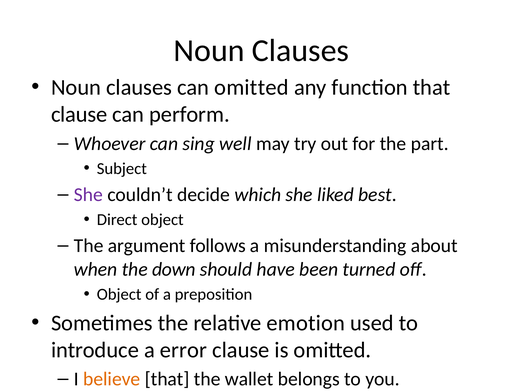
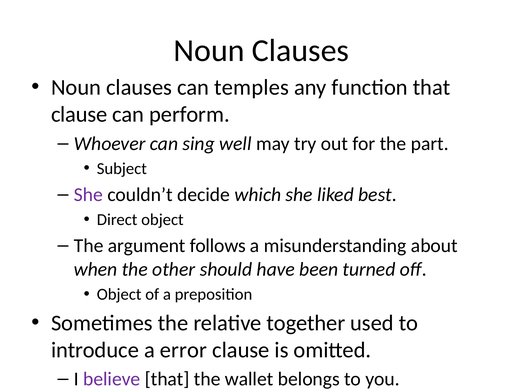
can omitted: omitted -> temples
down: down -> other
emotion: emotion -> together
believe colour: orange -> purple
